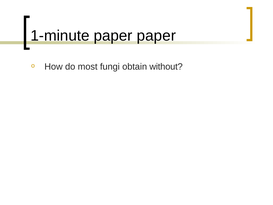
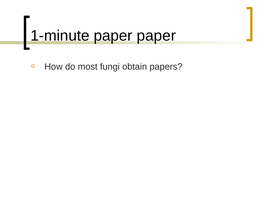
without: without -> papers
